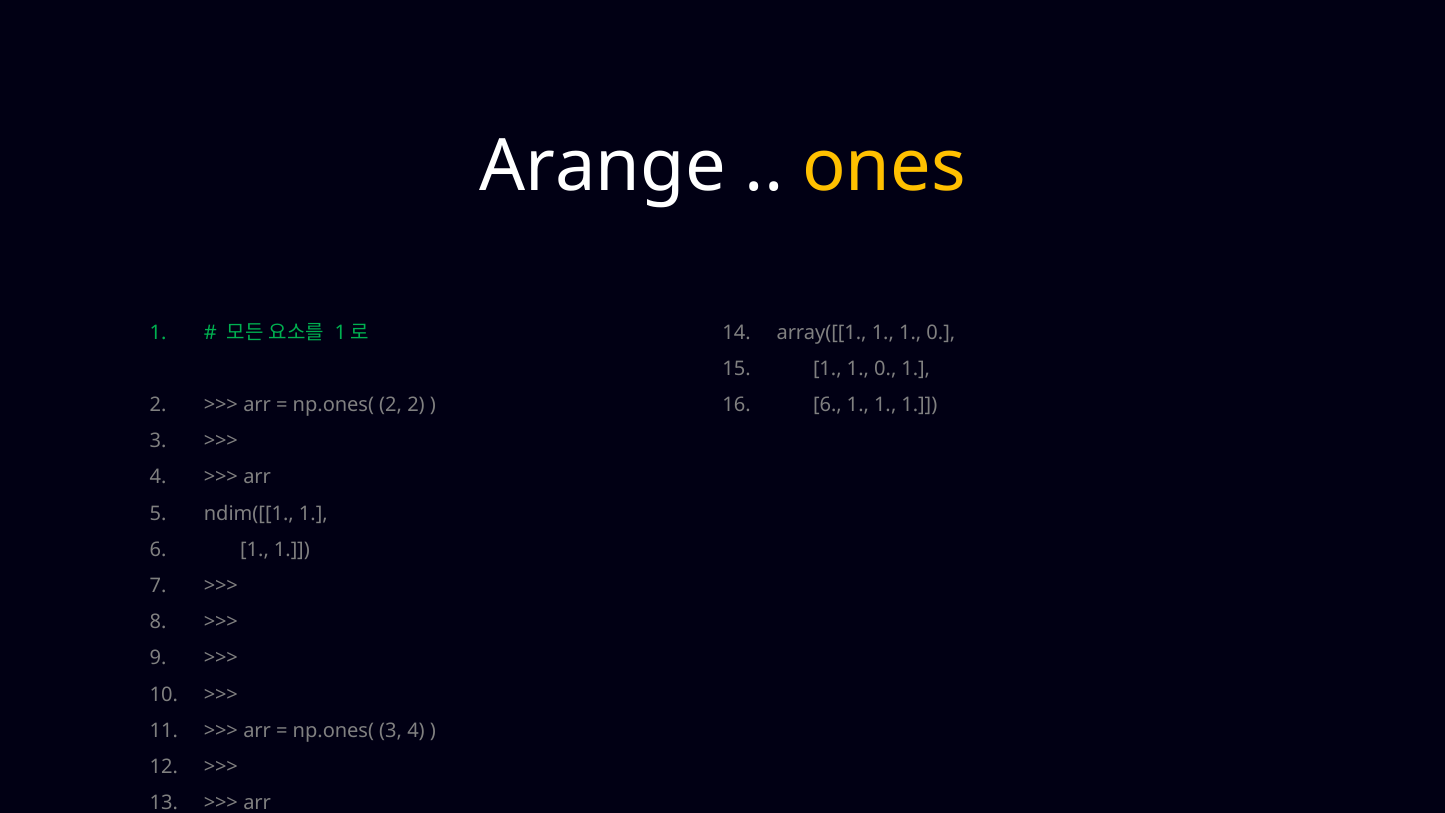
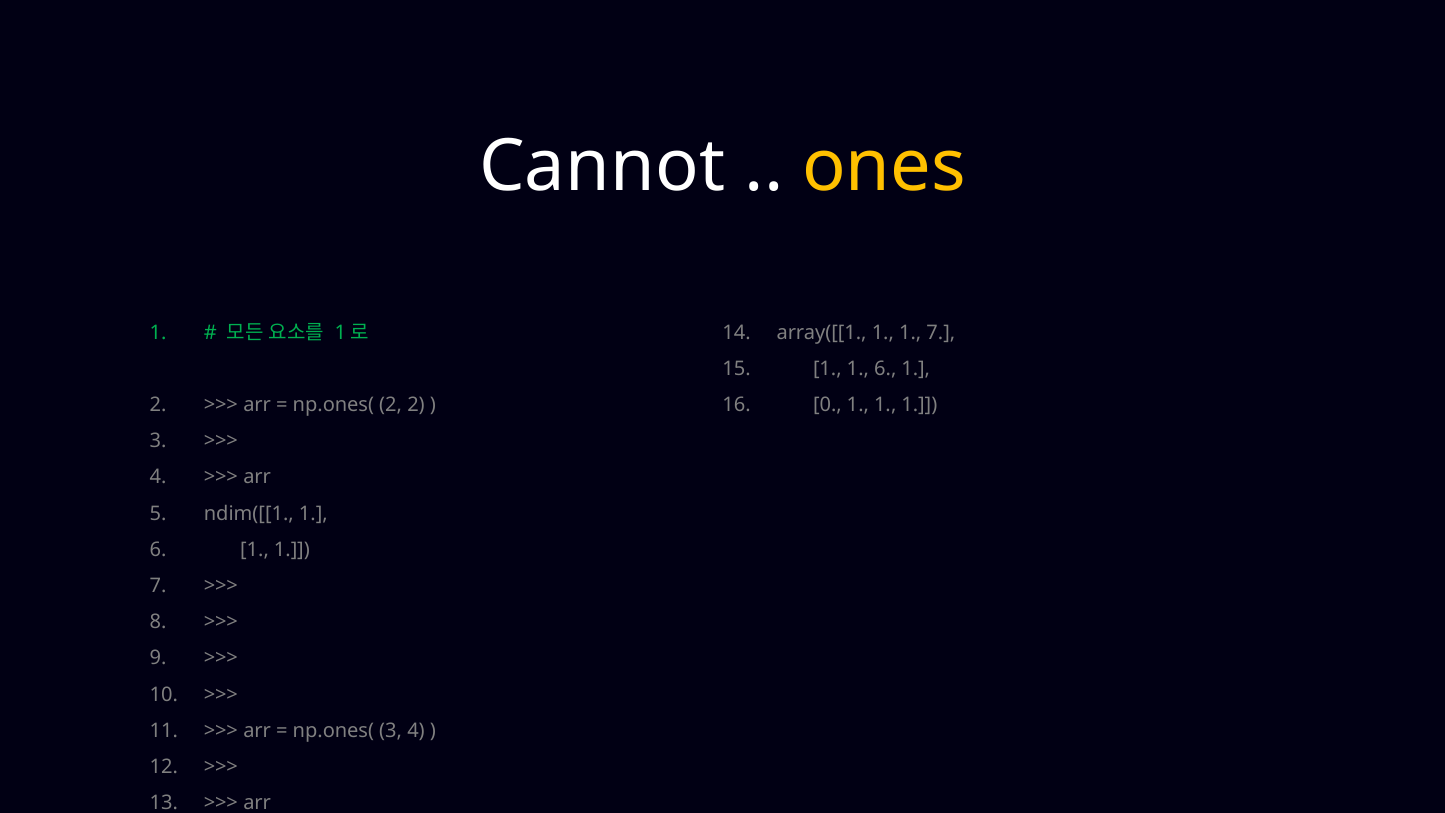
Arange: Arange -> Cannot
array([[1 1 1 0: 0 -> 7
0 at (885, 369): 0 -> 6
6 at (827, 405): 6 -> 0
